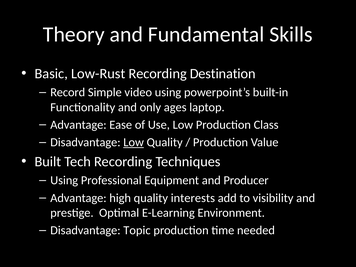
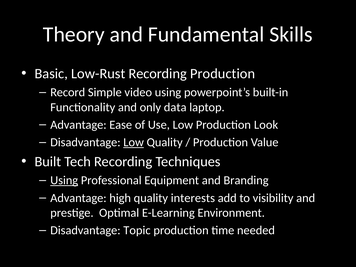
Recording Destination: Destination -> Production
ages: ages -> data
Class: Class -> Look
Using at (64, 180) underline: none -> present
Producer: Producer -> Branding
